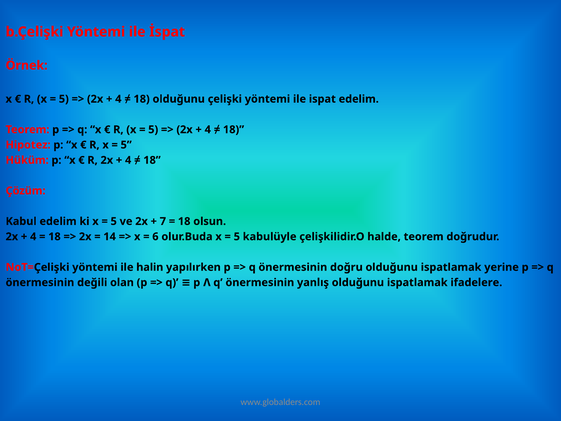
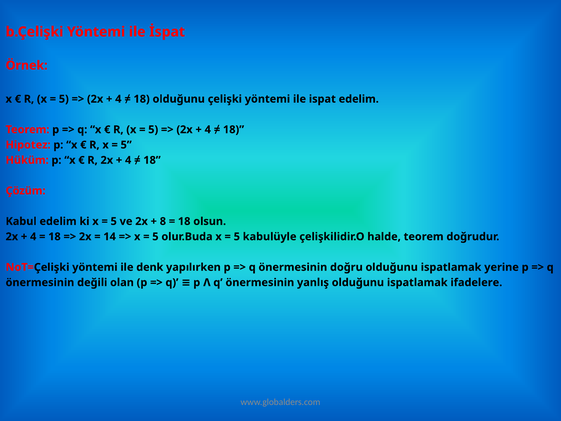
7: 7 -> 8
6 at (155, 237): 6 -> 5
halin: halin -> denk
